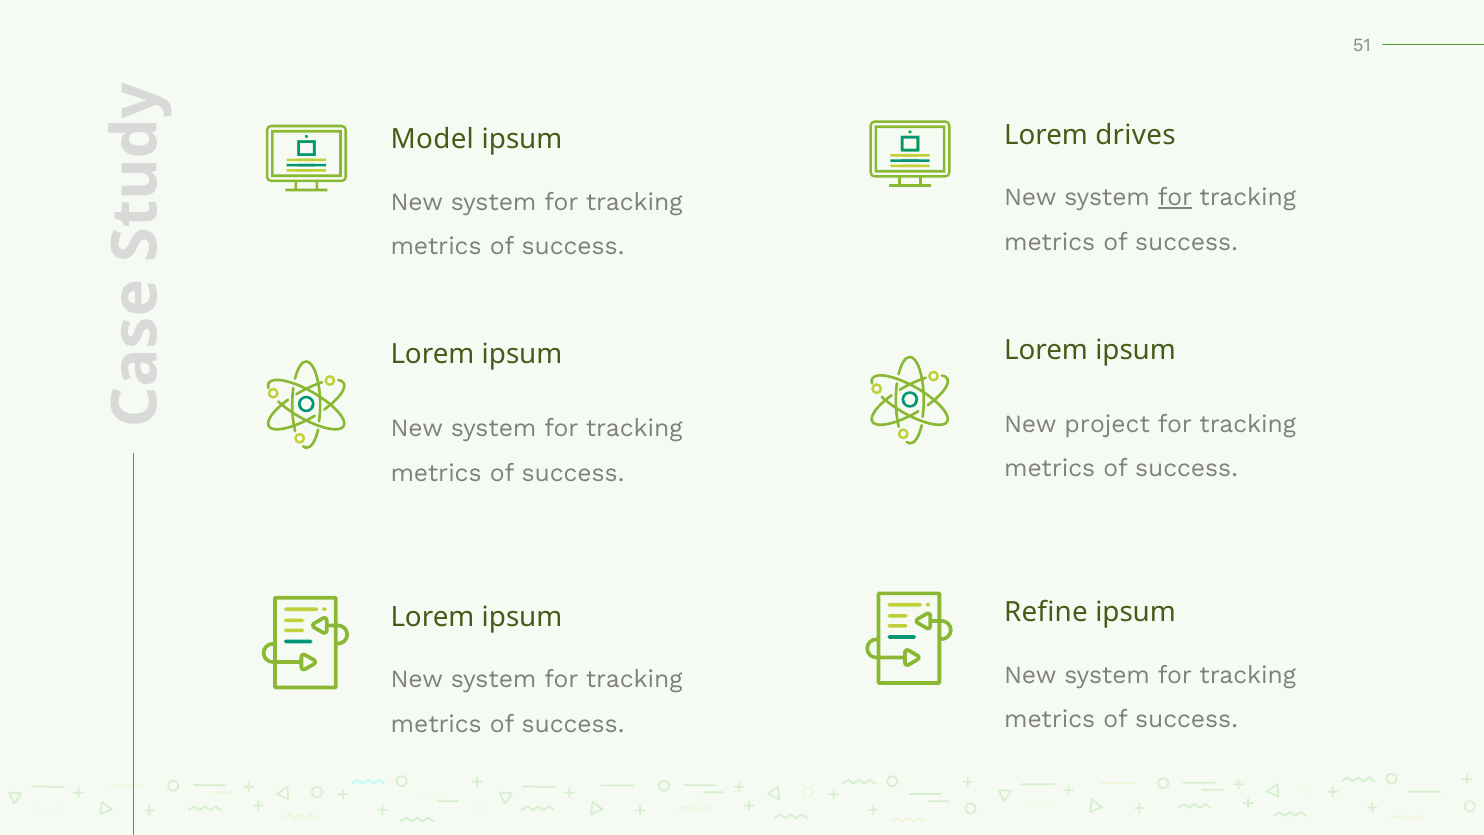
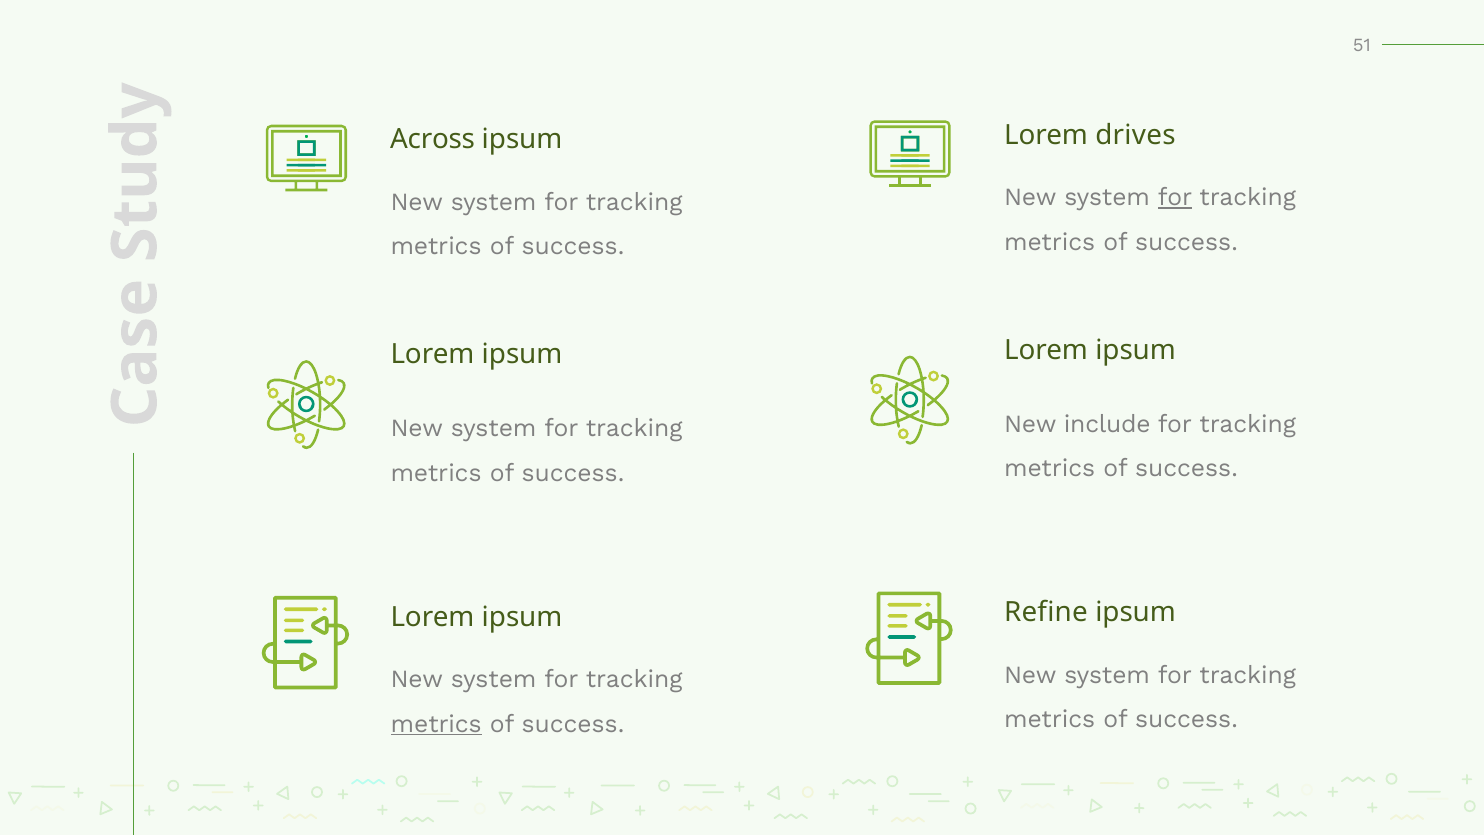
Model: Model -> Across
project: project -> include
metrics at (436, 724) underline: none -> present
